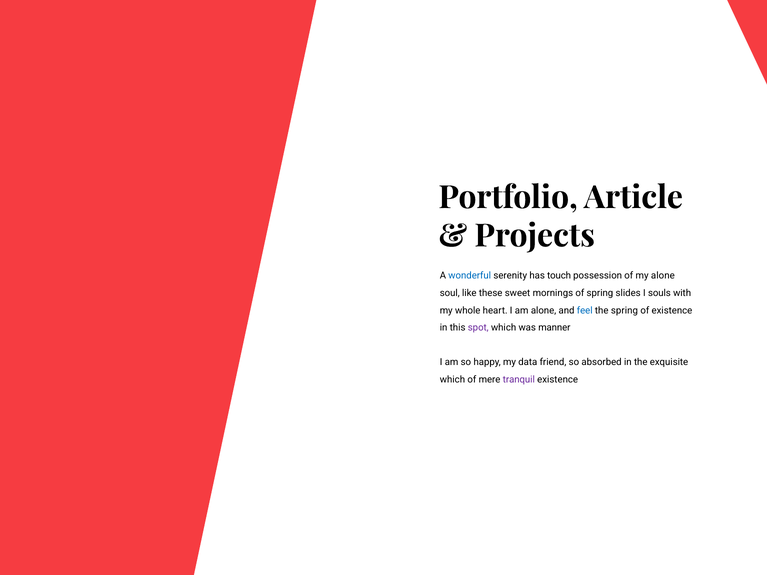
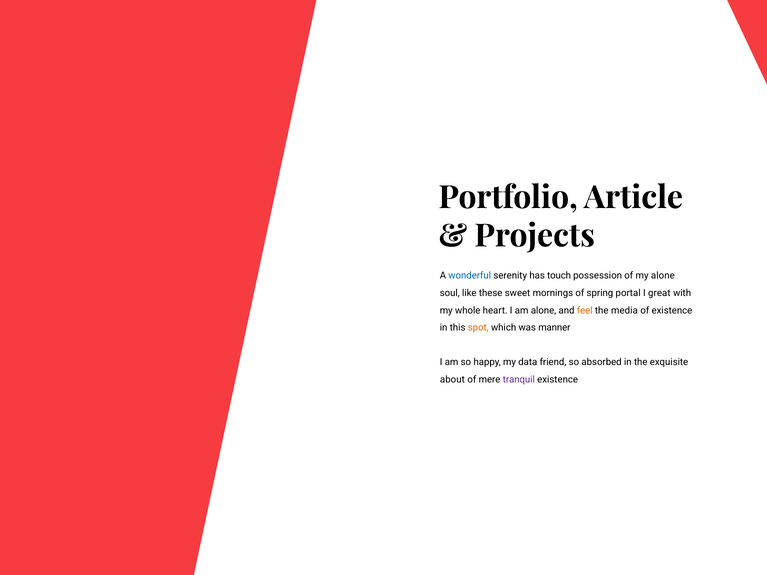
slides: slides -> portal
souls: souls -> great
feel colour: blue -> orange
the spring: spring -> media
spot colour: purple -> orange
which at (452, 380): which -> about
